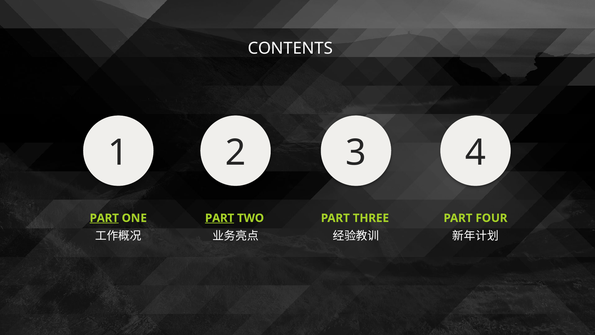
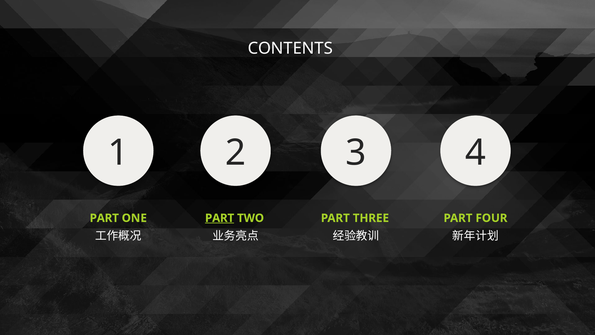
PART at (104, 218) underline: present -> none
